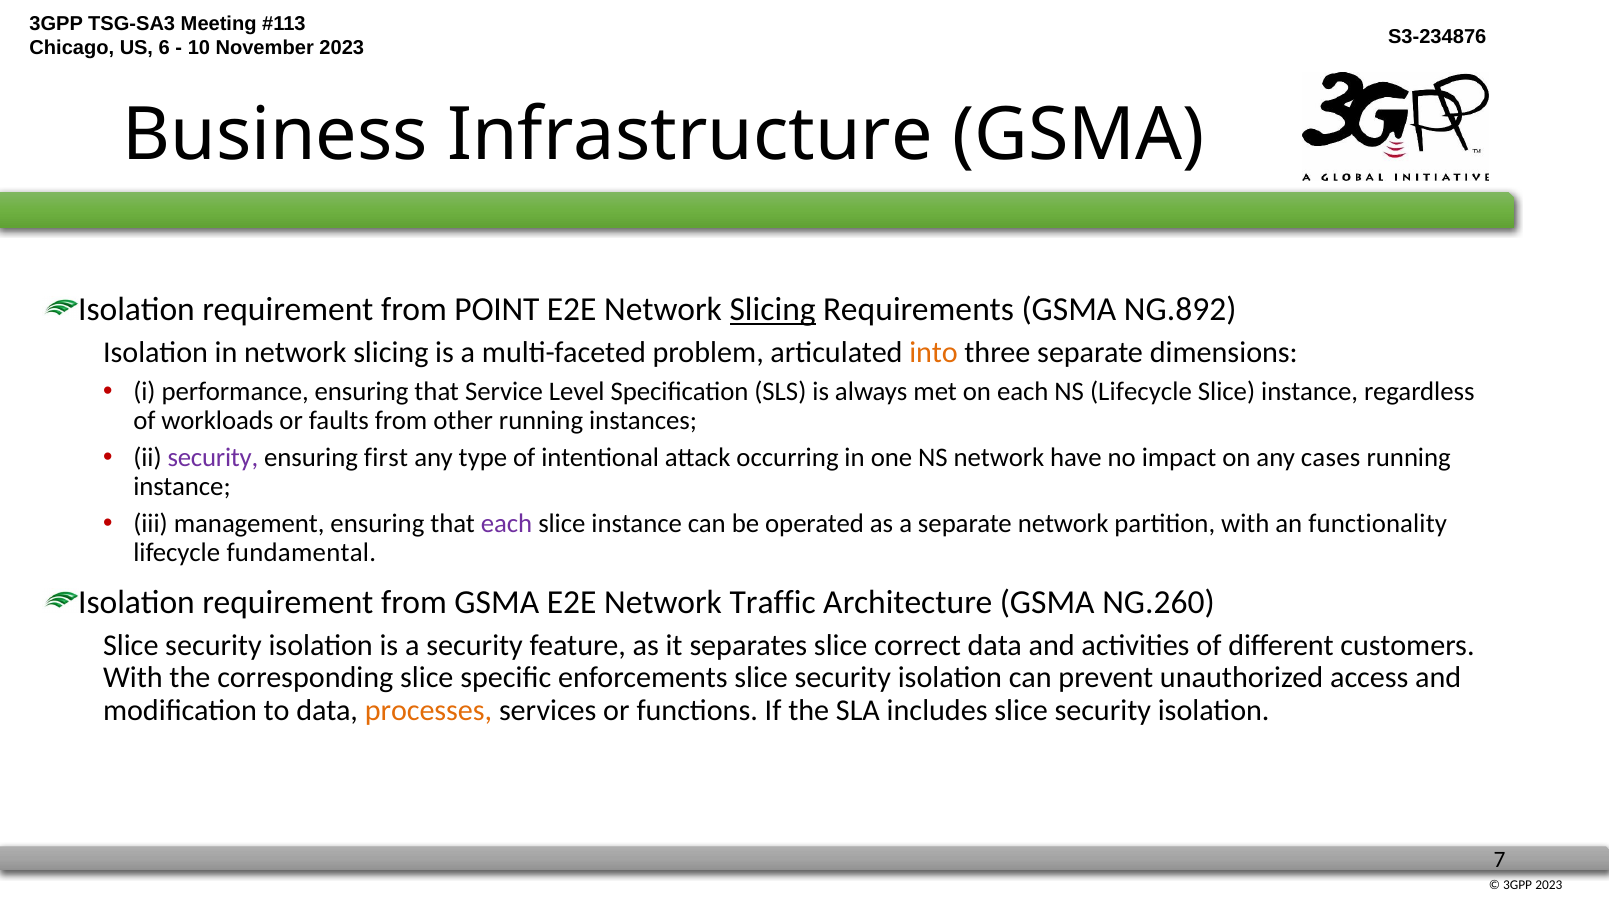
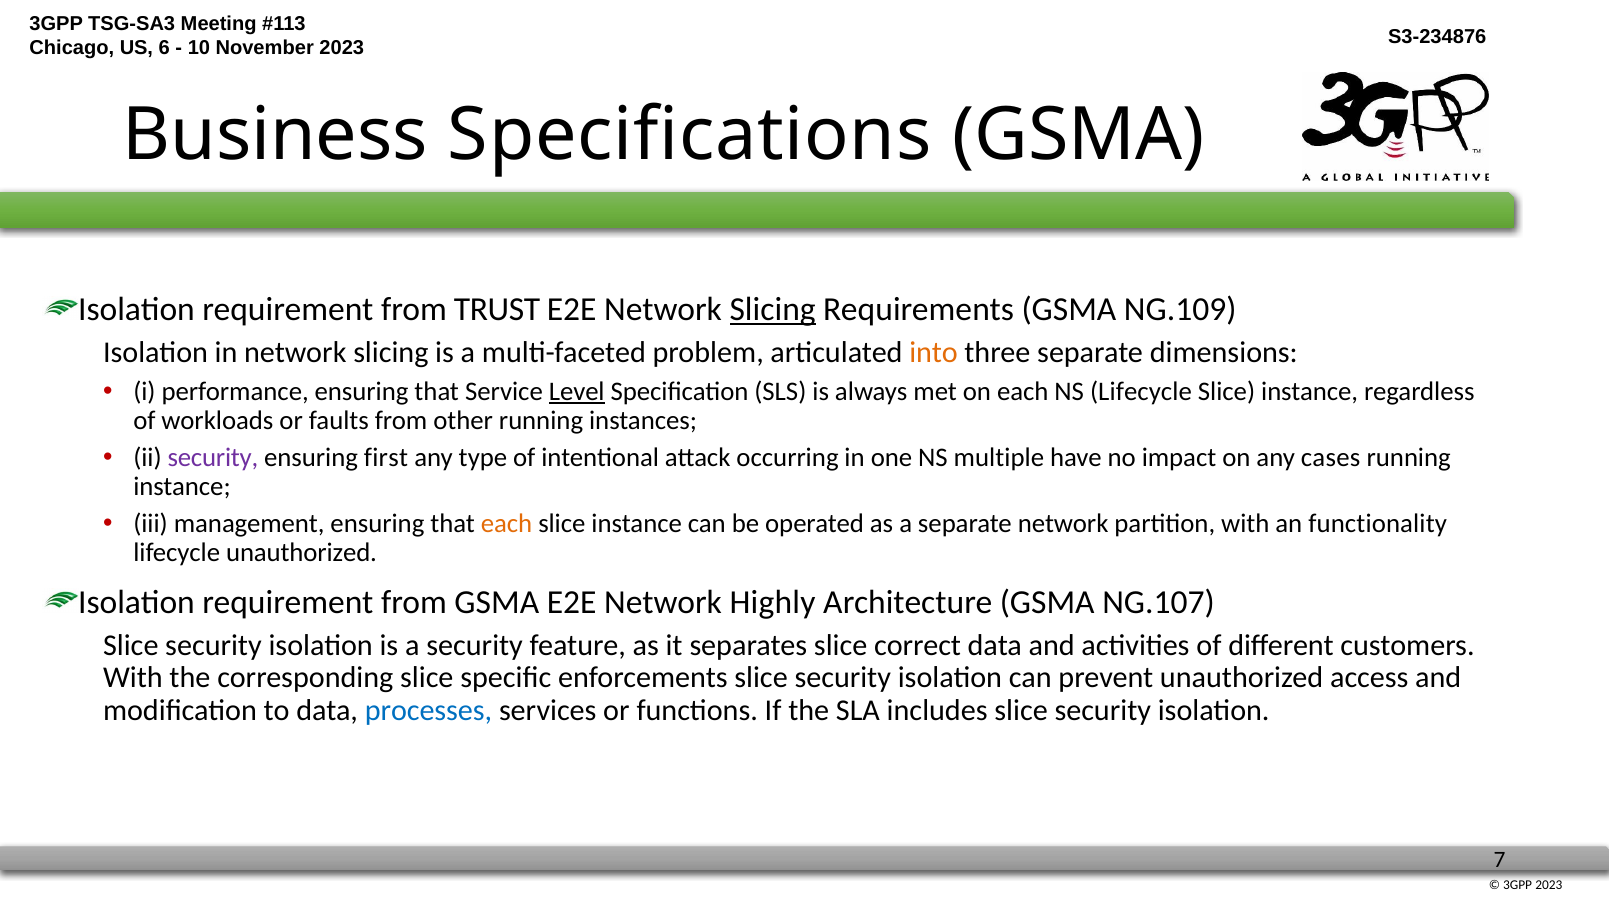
Infrastructure: Infrastructure -> Specifications
POINT: POINT -> TRUST
NG.892: NG.892 -> NG.109
Level underline: none -> present
NS network: network -> multiple
each at (507, 524) colour: purple -> orange
lifecycle fundamental: fundamental -> unauthorized
Traffic: Traffic -> Highly
NG.260: NG.260 -> NG.107
processes colour: orange -> blue
